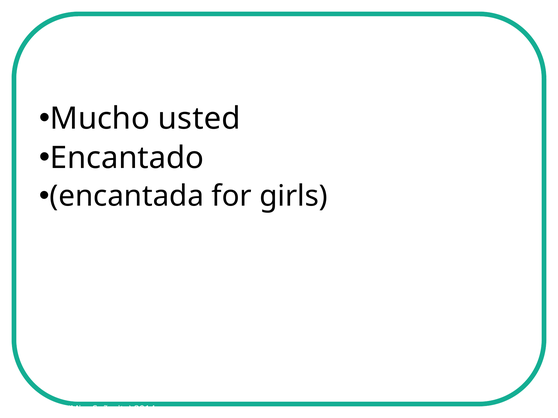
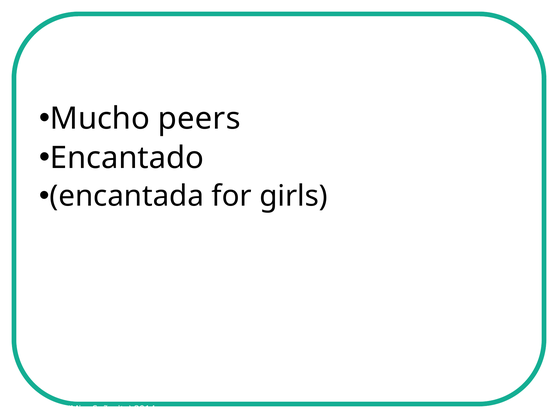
usted: usted -> peers
